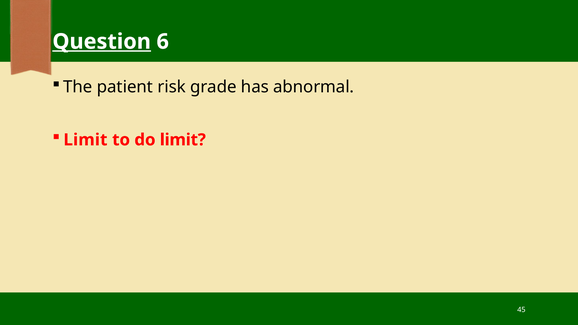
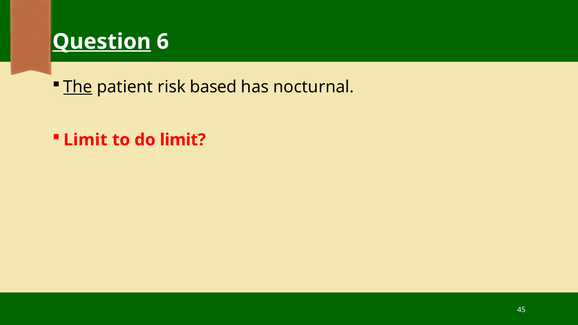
The underline: none -> present
grade: grade -> based
abnormal: abnormal -> nocturnal
